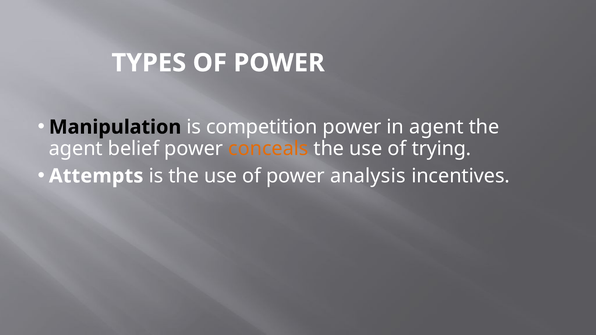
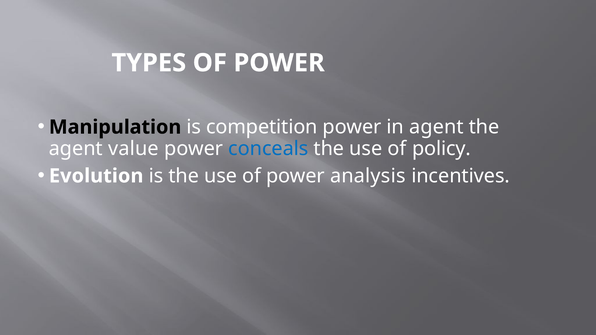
belief: belief -> value
conceals colour: orange -> blue
trying: trying -> policy
Attempts: Attempts -> Evolution
